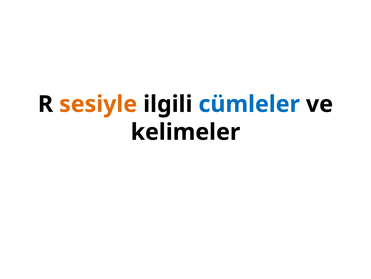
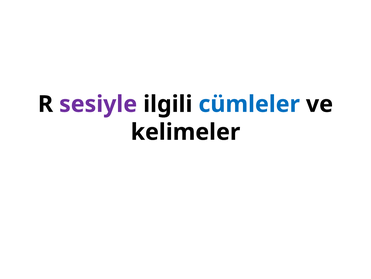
sesiyle colour: orange -> purple
